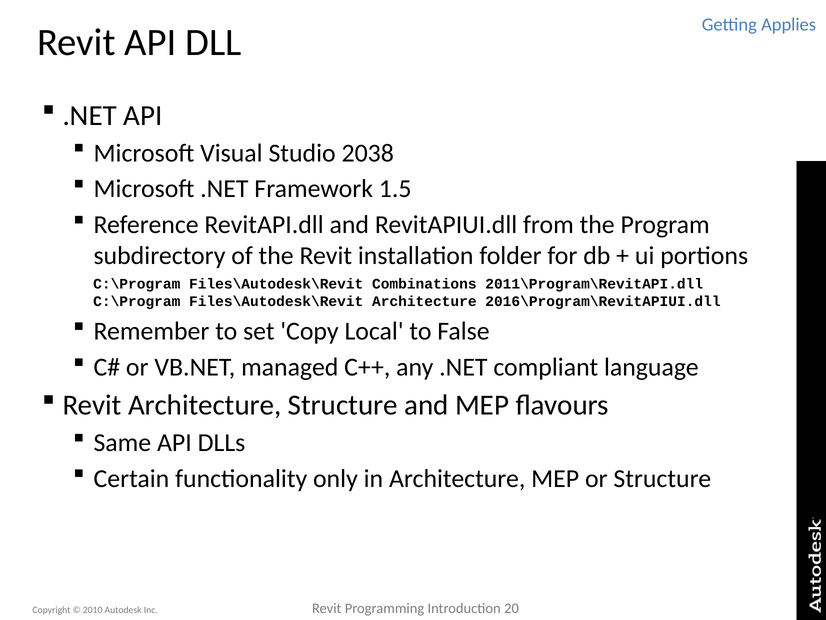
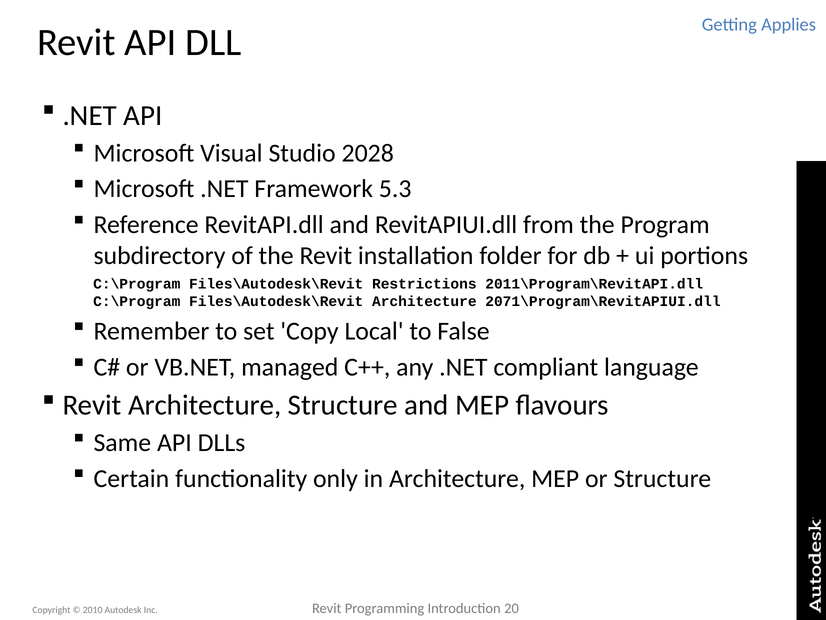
2038: 2038 -> 2028
1.5: 1.5 -> 5.3
Combinations: Combinations -> Restrictions
2016\Program\RevitAPIUI.dll: 2016\Program\RevitAPIUI.dll -> 2071\Program\RevitAPIUI.dll
